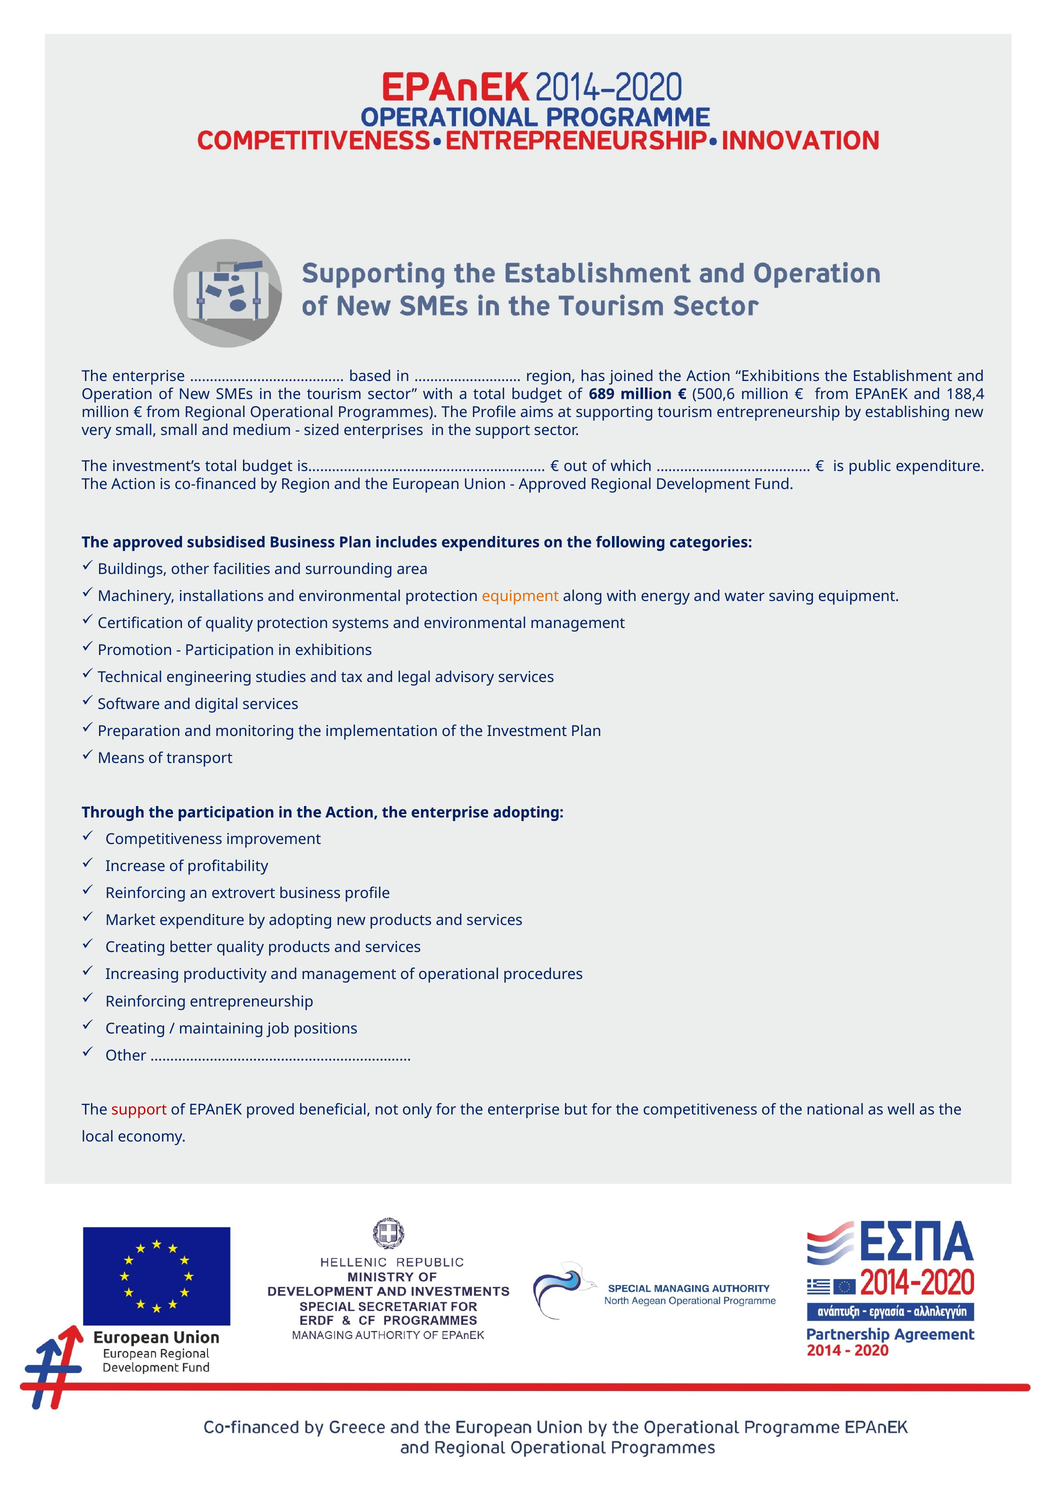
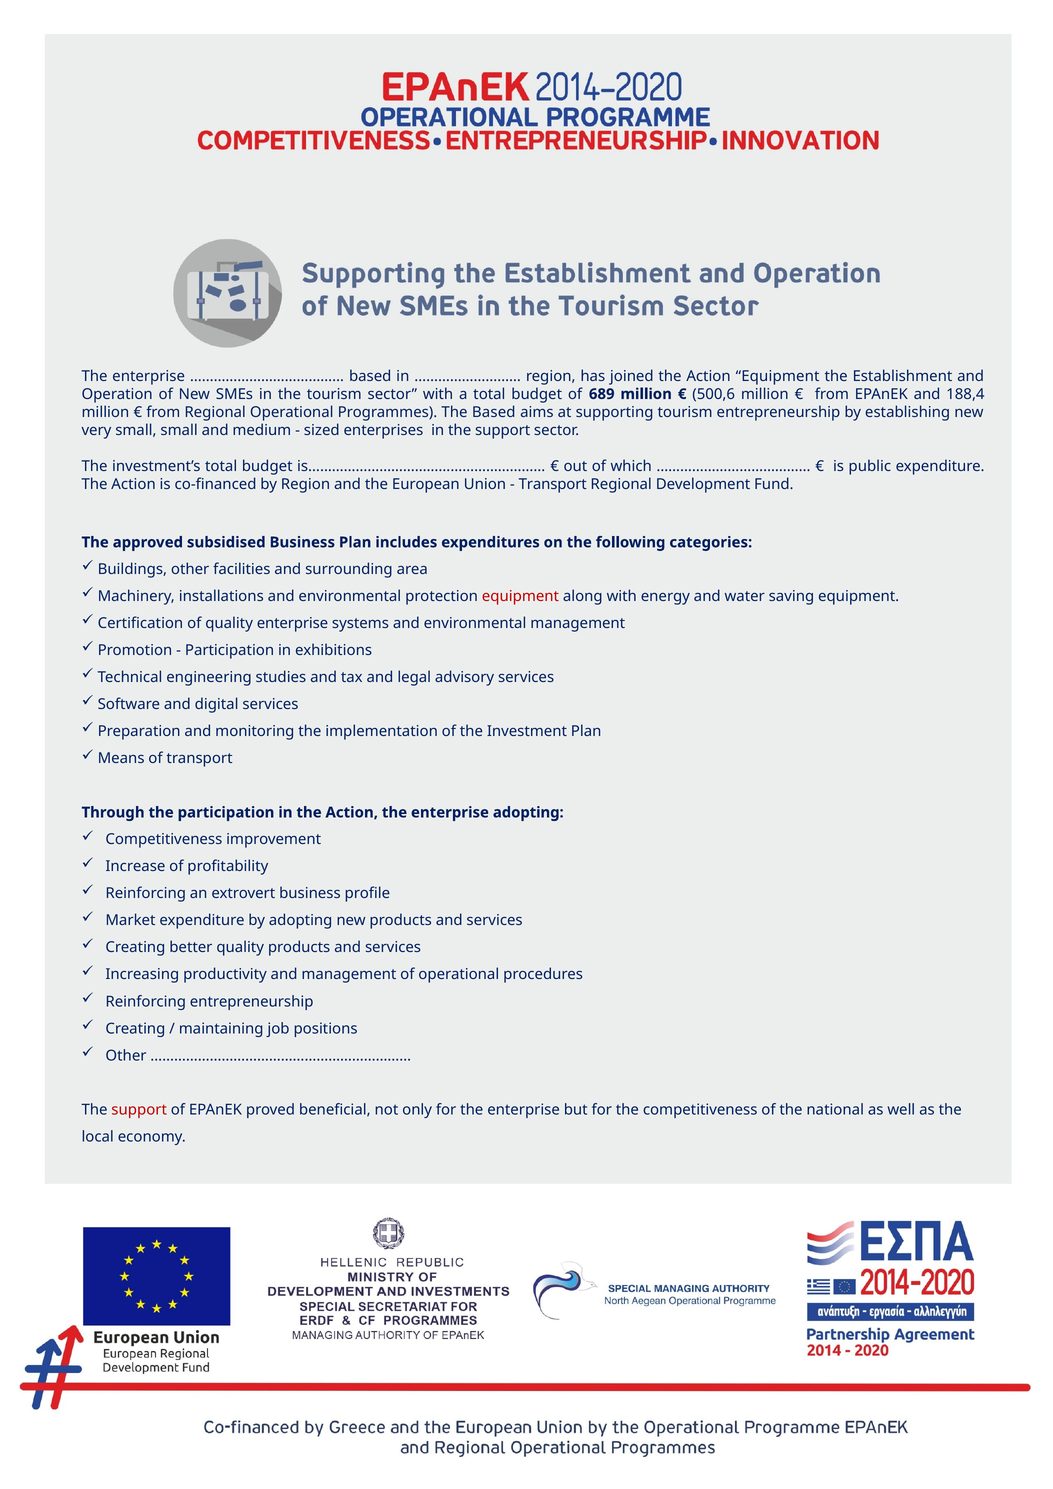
Action Exhibitions: Exhibitions -> Equipment
The Profile: Profile -> Based
Approved at (553, 484): Approved -> Transport
equipment at (520, 596) colour: orange -> red
quality protection: protection -> enterprise
